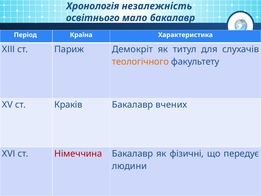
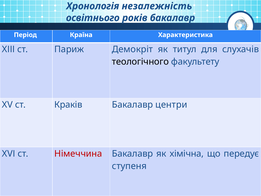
мало: мало -> років
теологічного colour: orange -> black
вчених: вчених -> центри
фізичні: фізичні -> хімічна
людини: людини -> ступеня
